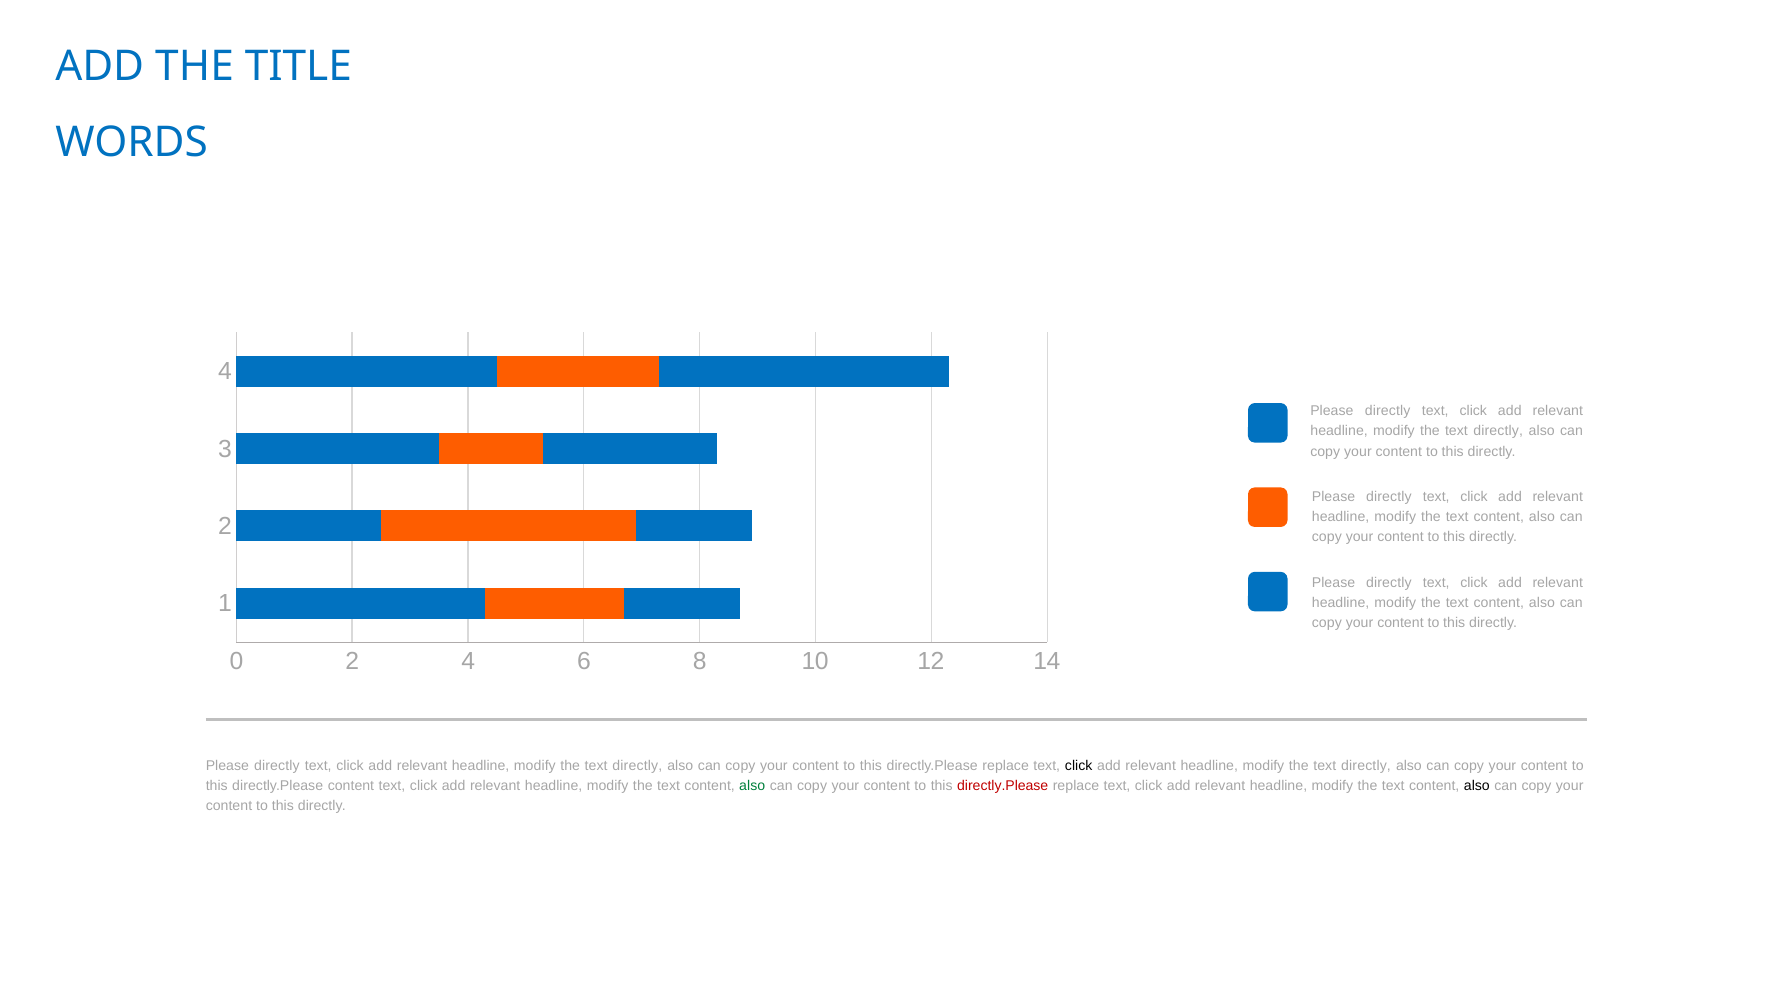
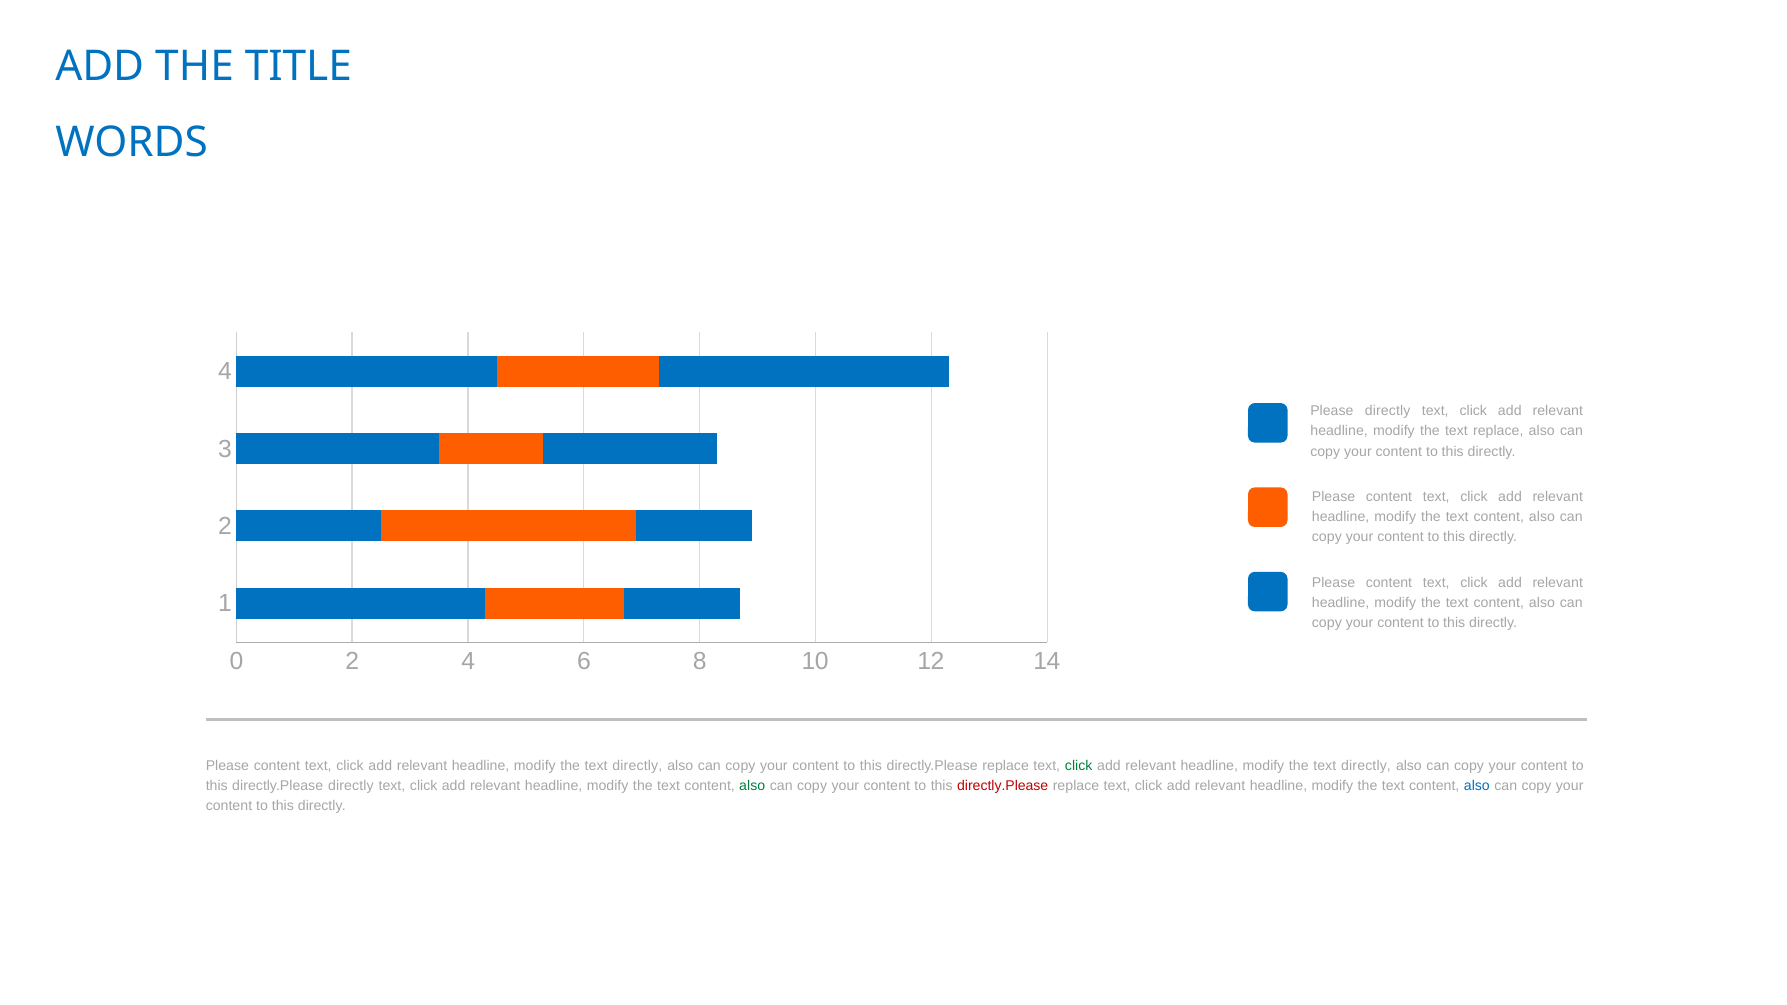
directly at (1498, 431): directly -> replace
directly at (1389, 497): directly -> content
directly at (1389, 583): directly -> content
directly at (277, 766): directly -> content
click at (1079, 766) colour: black -> green
directly.Please content: content -> directly
also at (1477, 786) colour: black -> blue
